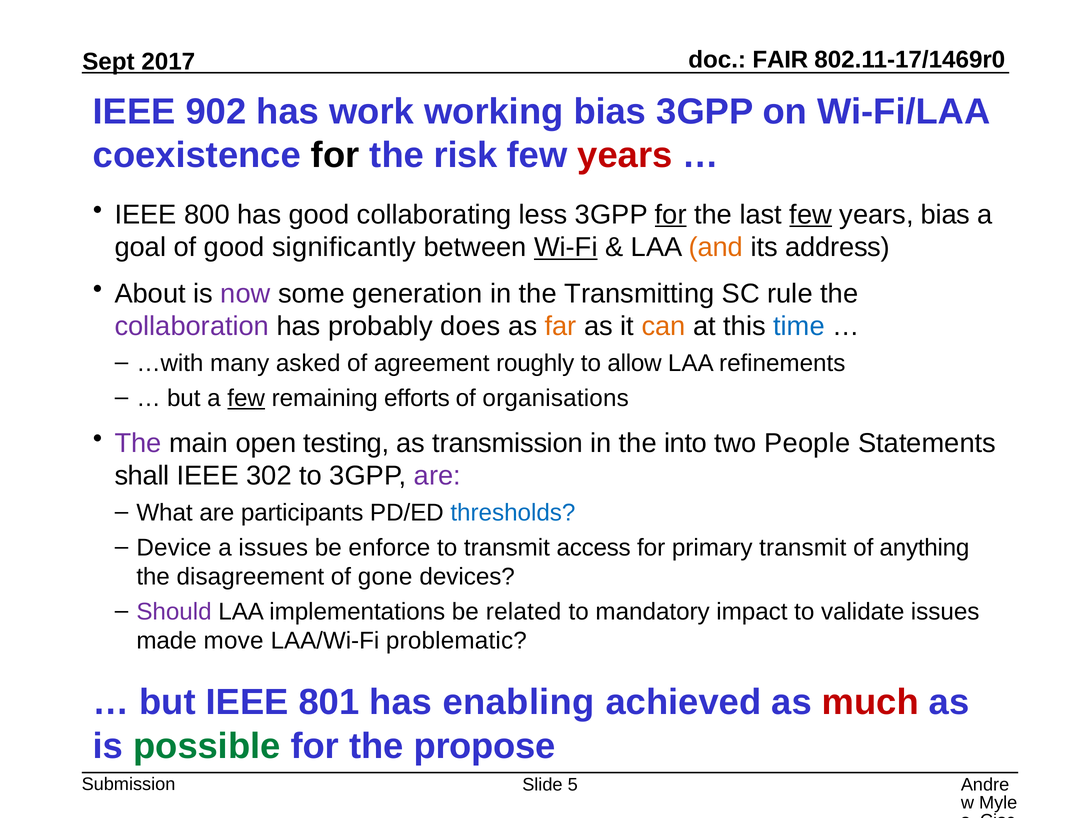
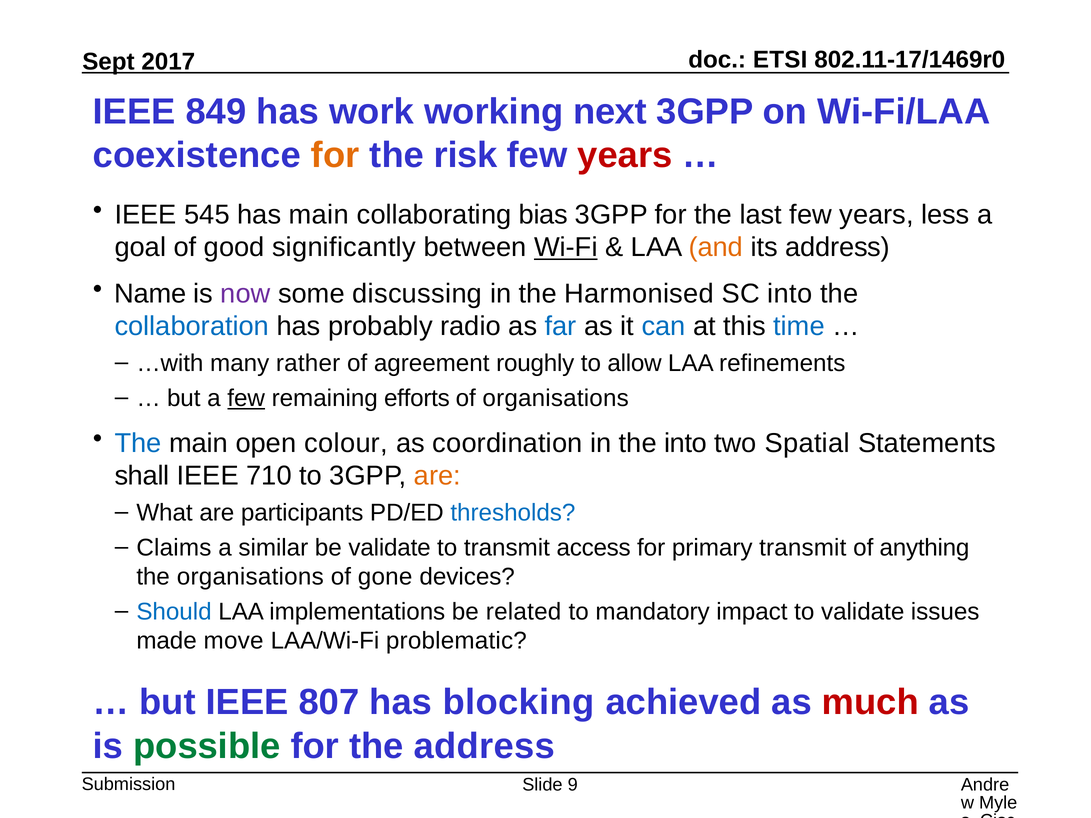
FAIR at (780, 60): FAIR -> ETSI
902: 902 -> 849
working bias: bias -> next
for at (335, 155) colour: black -> orange
800: 800 -> 545
has good: good -> main
less: less -> bias
for at (671, 215) underline: present -> none
few at (811, 215) underline: present -> none
years bias: bias -> less
About: About -> Name
generation: generation -> discussing
Transmitting: Transmitting -> Harmonised
SC rule: rule -> into
collaboration colour: purple -> blue
does: does -> radio
far colour: orange -> blue
can colour: orange -> blue
many asked: asked -> rather
The at (138, 443) colour: purple -> blue
testing: testing -> colour
as transmission: transmission -> coordination
two People: People -> Spatial
302: 302 -> 710
are at (437, 476) colour: purple -> orange
Device: Device -> Claims
a issues: issues -> similar
be enforce: enforce -> validate
the disagreement: disagreement -> organisations
Should colour: purple -> blue
801: 801 -> 807
has enabling: enabling -> blocking
the propose: propose -> address
5: 5 -> 9
